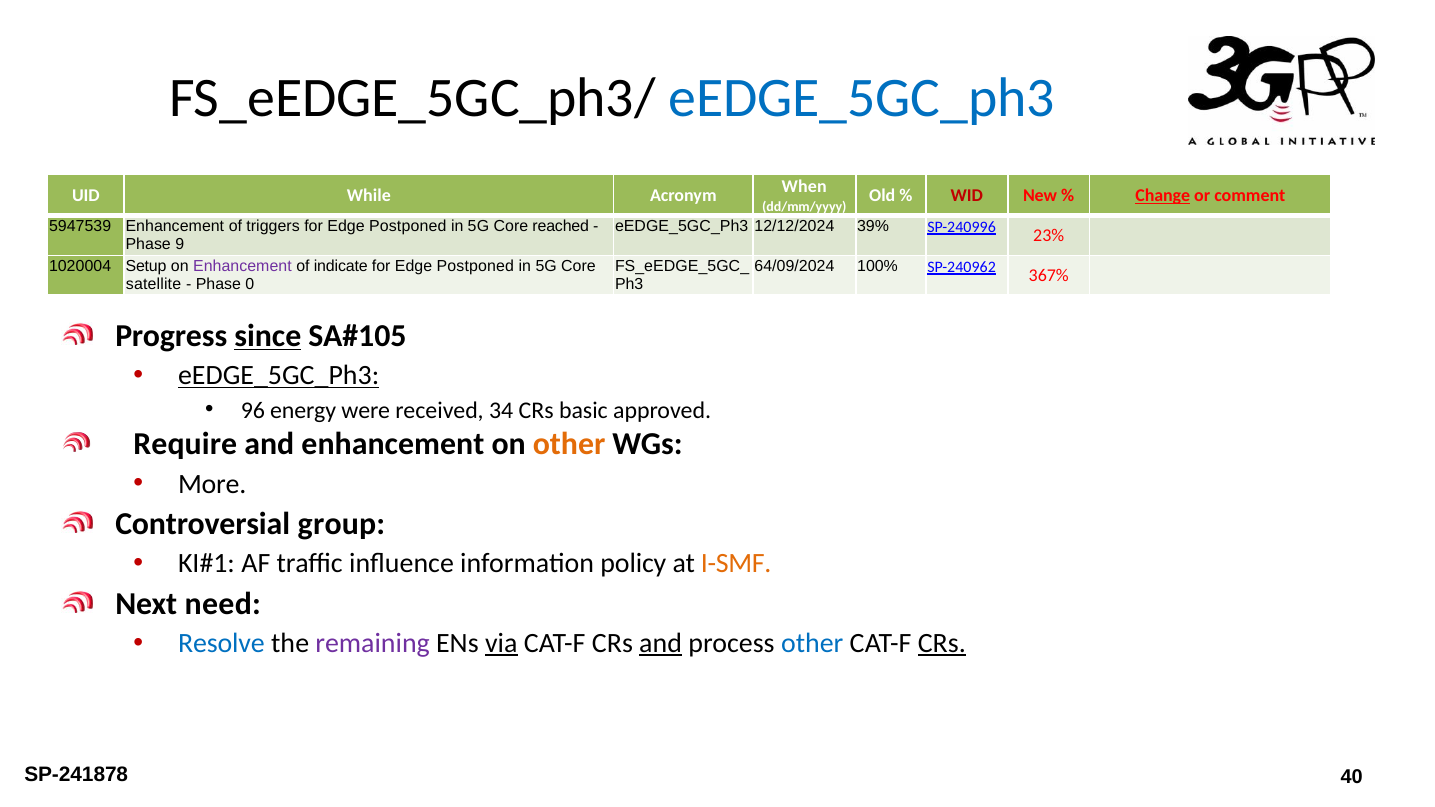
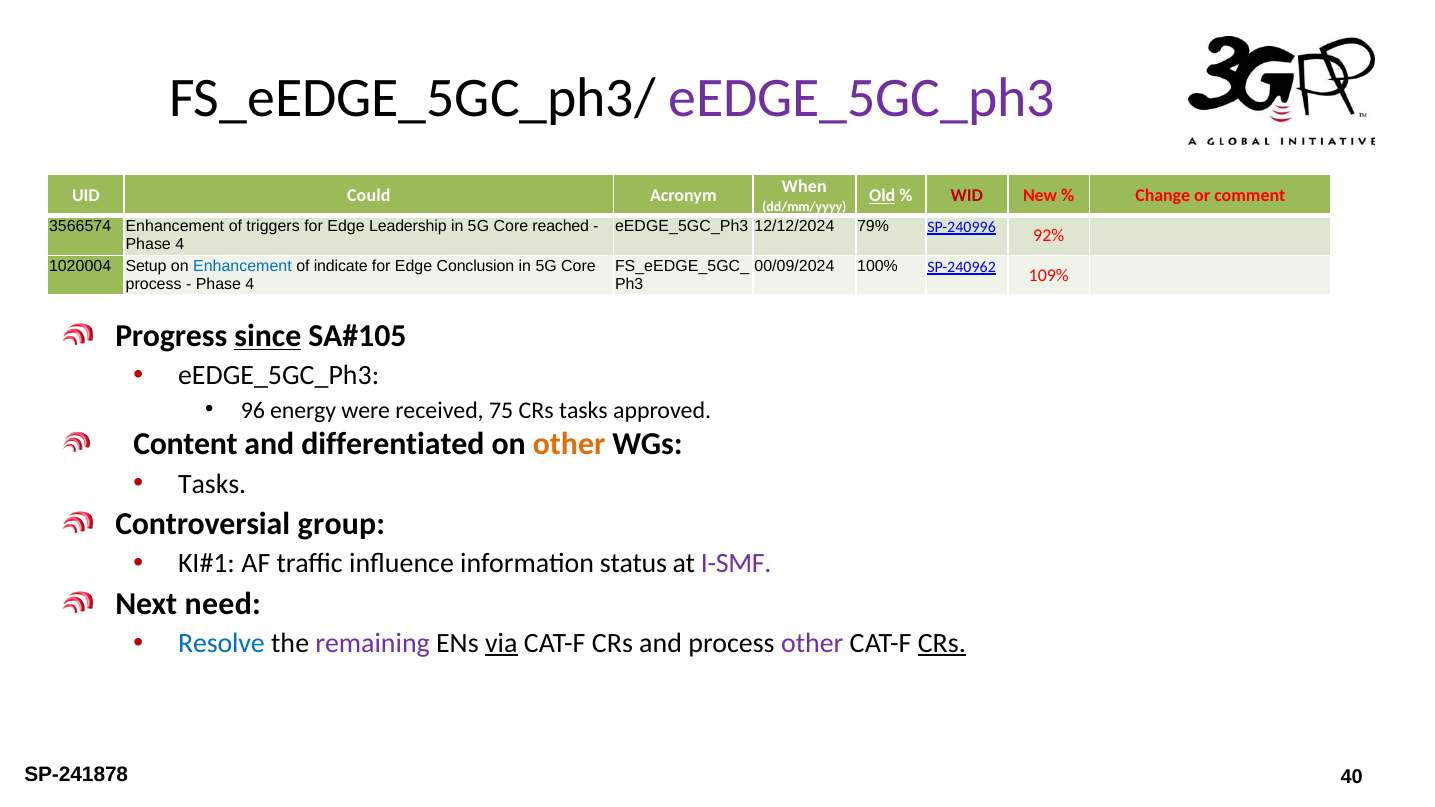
eEDGE_5GC_ph3 at (862, 98) colour: blue -> purple
While: While -> Could
Old underline: none -> present
Change underline: present -> none
5947539: 5947539 -> 3566574
Postponed at (408, 226): Postponed -> Leadership
39%: 39% -> 79%
23%: 23% -> 92%
9 at (180, 244): 9 -> 4
Enhancement at (242, 266) colour: purple -> blue
Postponed at (475, 266): Postponed -> Conclusion
64/09/2024: 64/09/2024 -> 00/09/2024
367%: 367% -> 109%
satellite at (154, 284): satellite -> process
0 at (250, 284): 0 -> 4
eEDGE_5GC_Ph3 at (279, 375) underline: present -> none
34: 34 -> 75
CRs basic: basic -> tasks
Require: Require -> Content
and enhancement: enhancement -> differentiated
More at (212, 484): More -> Tasks
policy: policy -> status
I-SMF colour: orange -> purple
and at (661, 643) underline: present -> none
other at (812, 643) colour: blue -> purple
